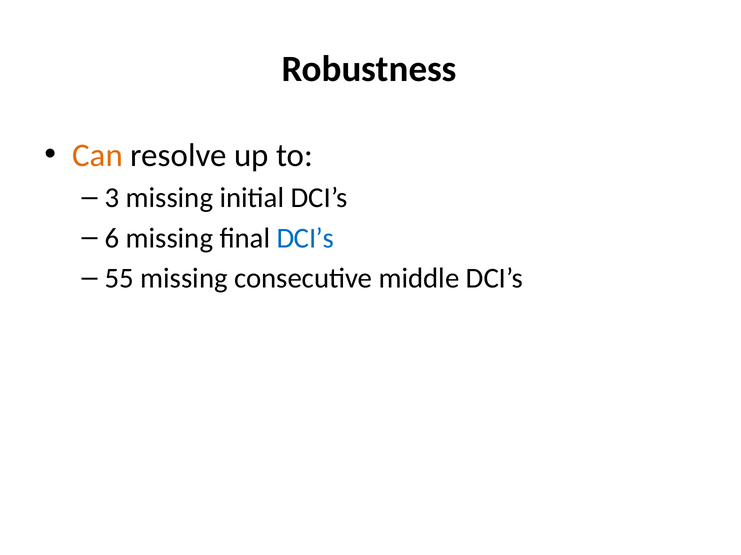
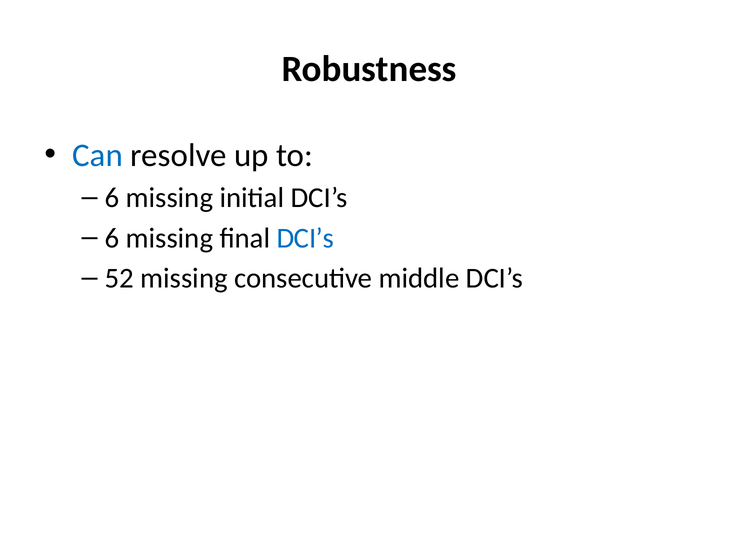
Can colour: orange -> blue
3 at (112, 198): 3 -> 6
55: 55 -> 52
